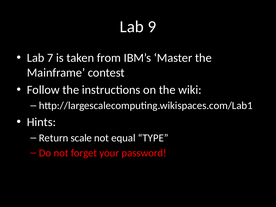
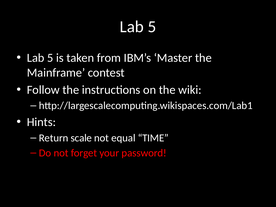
9 at (152, 27): 9 -> 5
7 at (50, 58): 7 -> 5
TYPE: TYPE -> TIME
